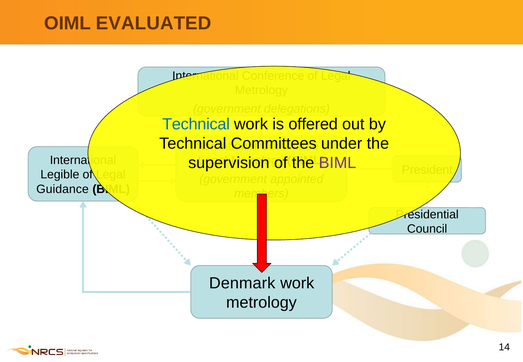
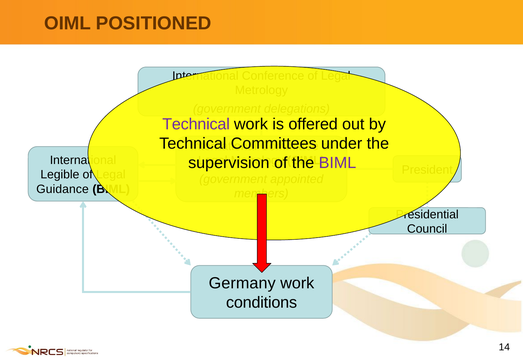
EVALUATED: EVALUATED -> POSITIONED
Technical at (196, 124) colour: blue -> purple
Denmark: Denmark -> Germany
metrology at (261, 303): metrology -> conditions
